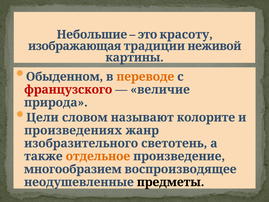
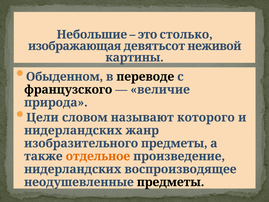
красоту: красоту -> столько
традиции: традиции -> девятьсот
переводе colour: orange -> black
французского colour: red -> black
колорите: колорите -> которого
произведениях at (73, 130): произведениях -> нидерландских
изобразительного светотень: светотень -> предметы
многообразием at (73, 169): многообразием -> нидерландских
